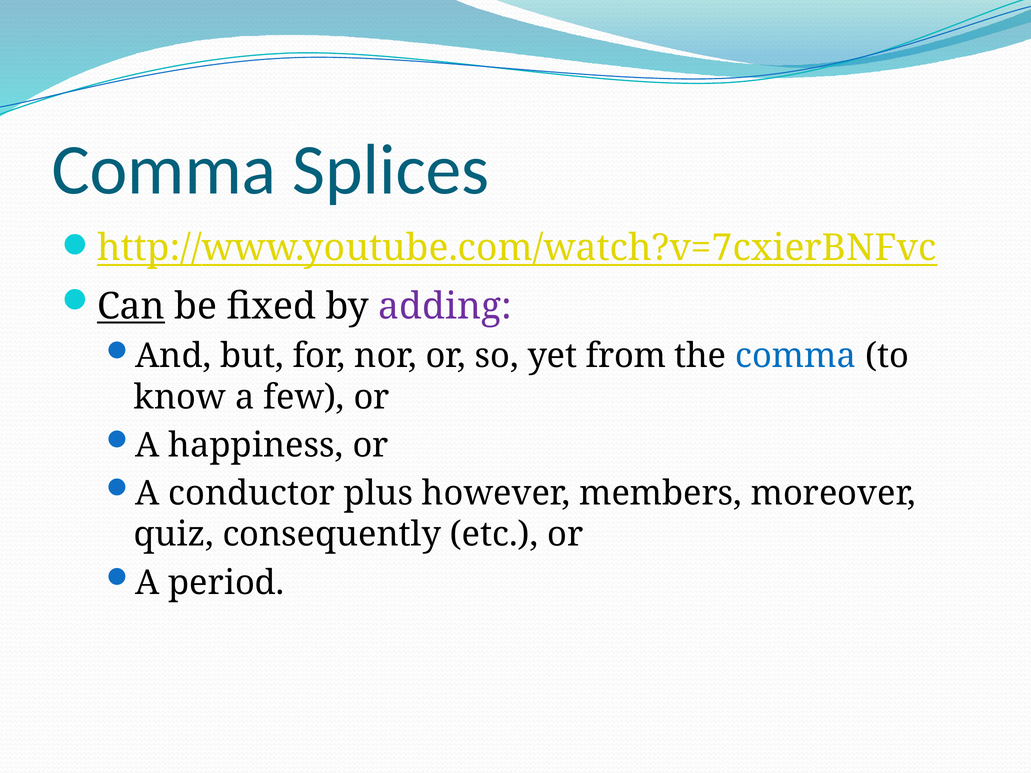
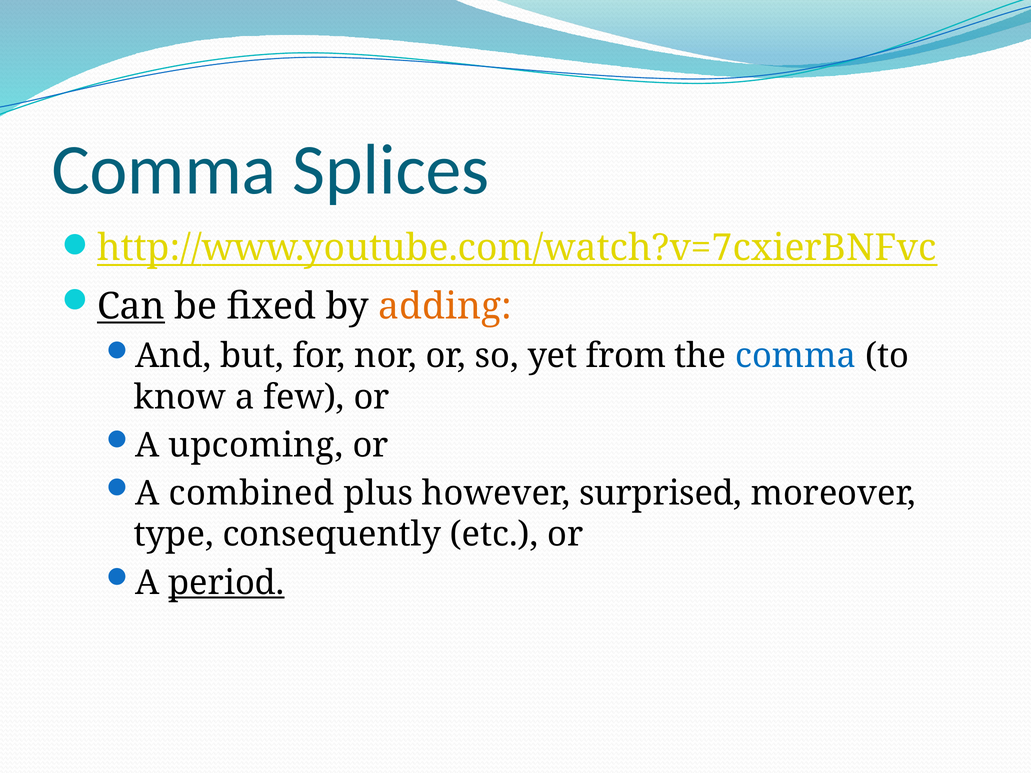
adding colour: purple -> orange
happiness: happiness -> upcoming
conductor: conductor -> combined
members: members -> surprised
quiz: quiz -> type
period underline: none -> present
